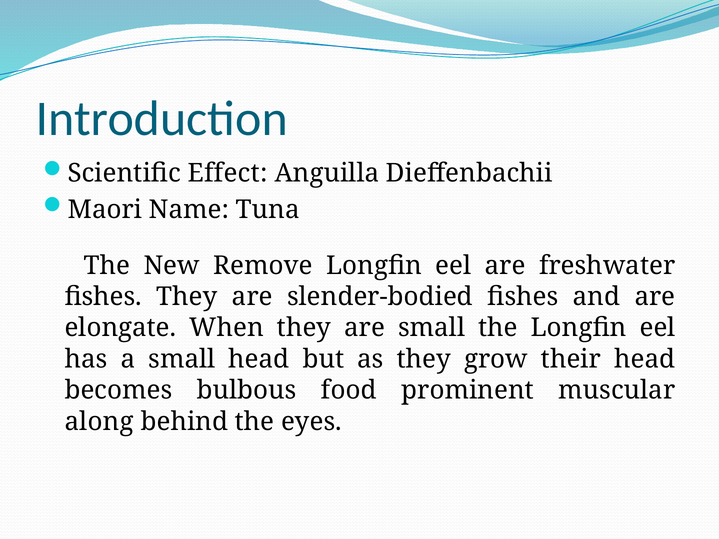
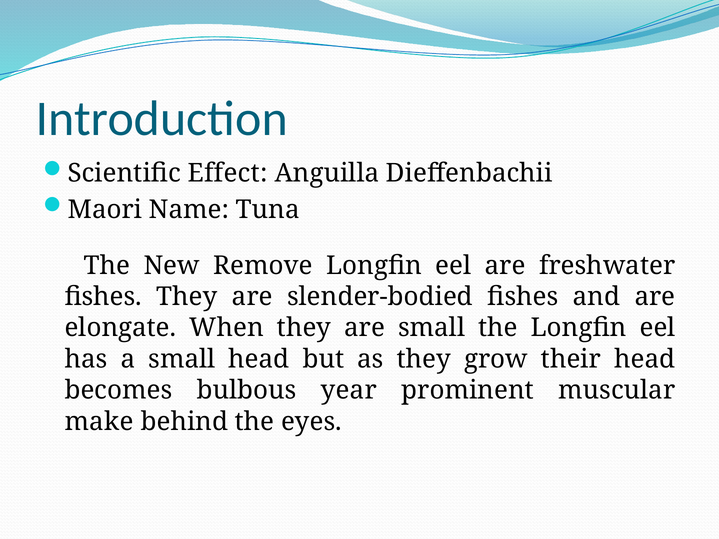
food: food -> year
along: along -> make
